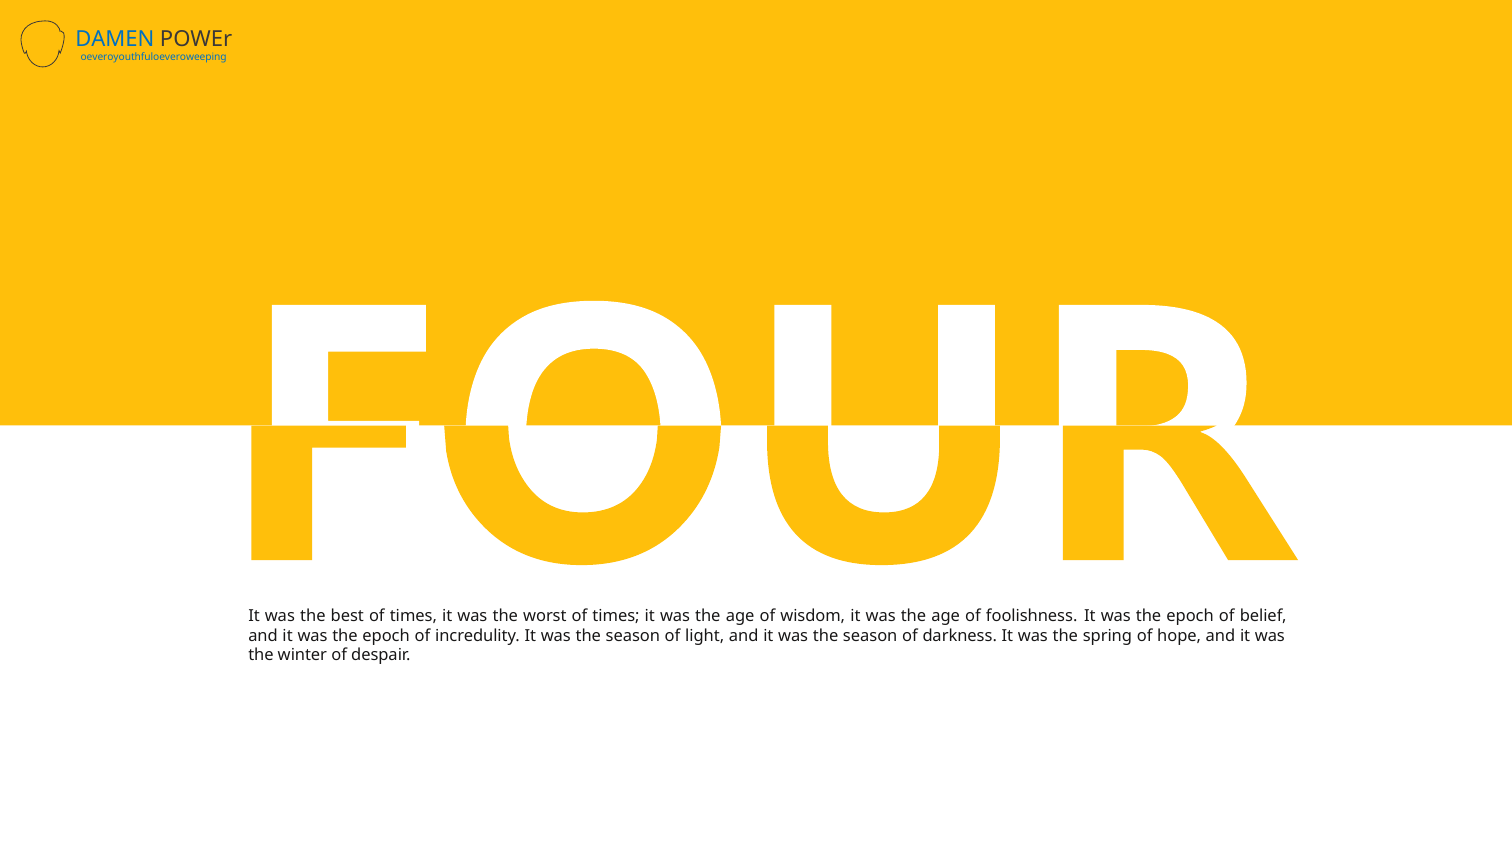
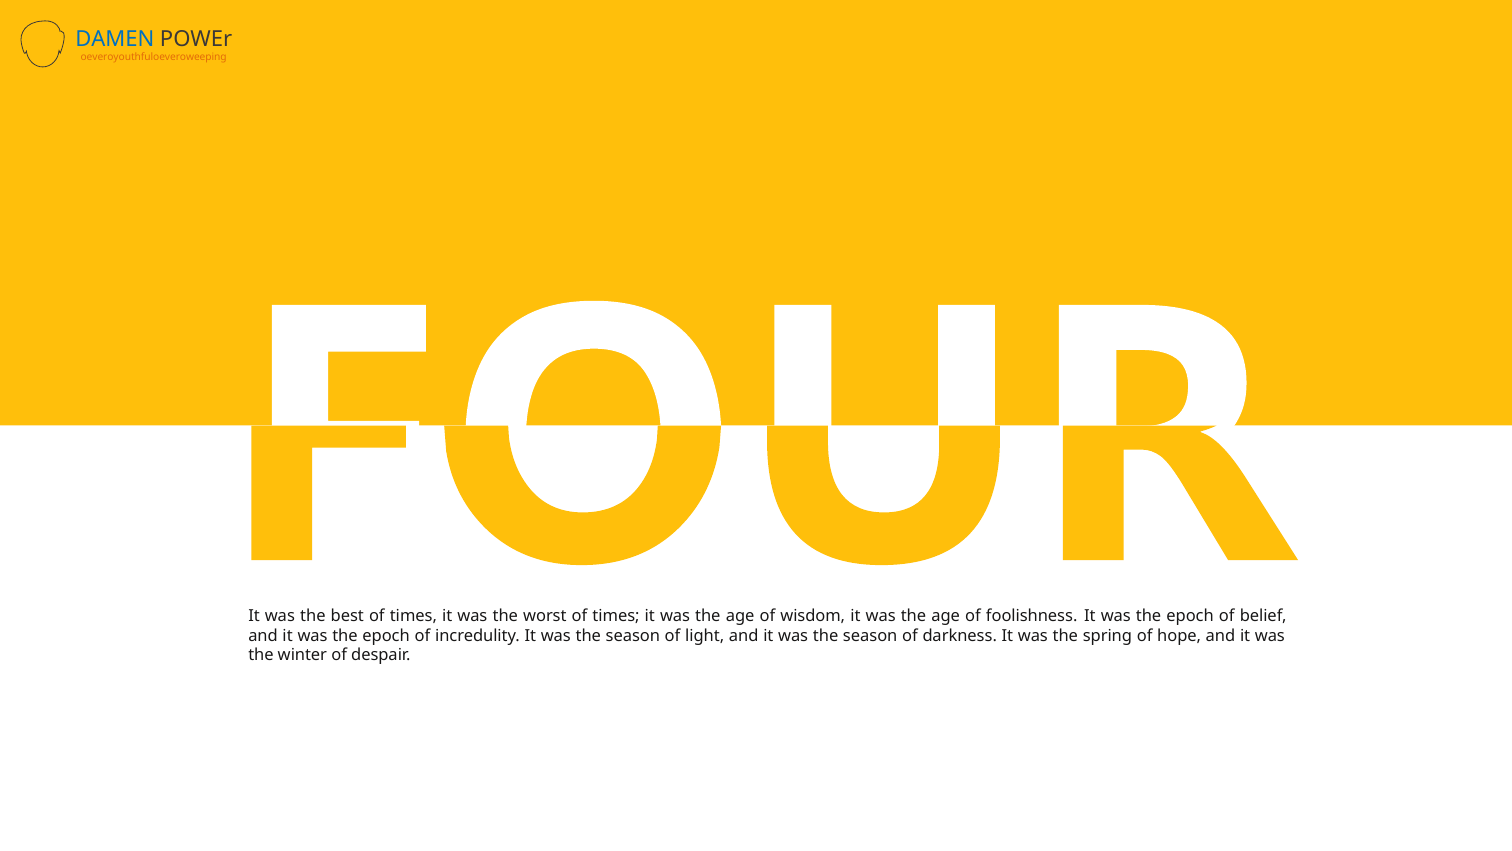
oeveroyouthfuloeveroweeping colour: blue -> orange
